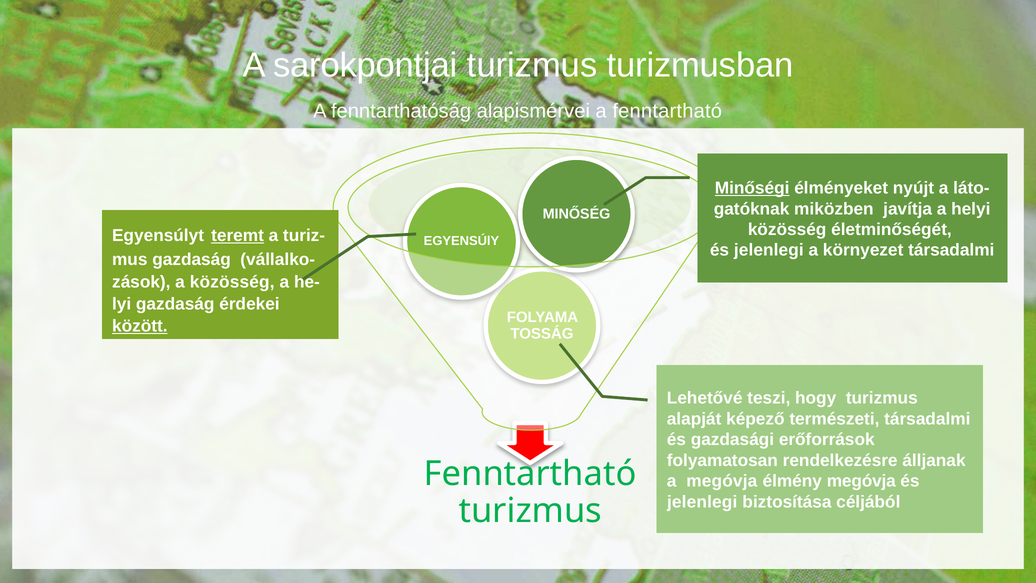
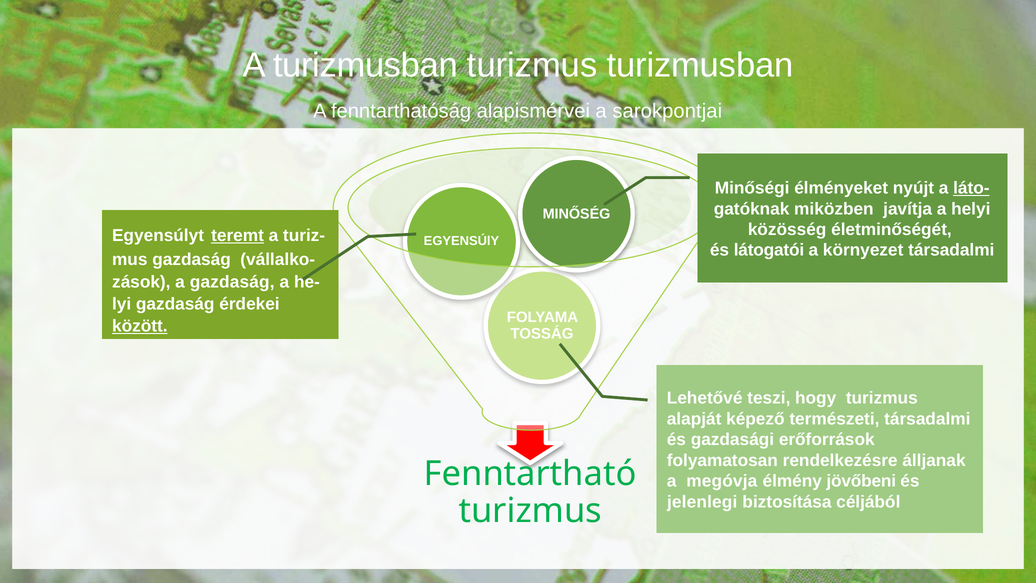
A sarokpontjai: sarokpontjai -> turizmusban
a fenntartható: fenntartható -> sarokpontjai
Minőségi underline: present -> none
láto- underline: none -> present
jelenlegi at (769, 250): jelenlegi -> látogatói
a közösség: közösség -> gazdaság
élmény megóvja: megóvja -> jövőbeni
